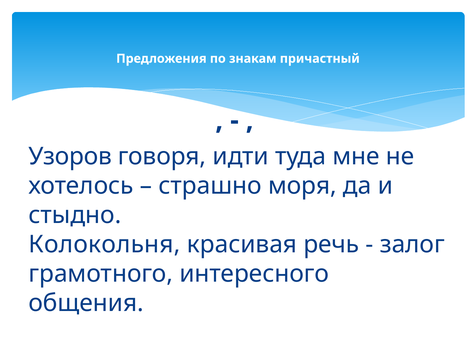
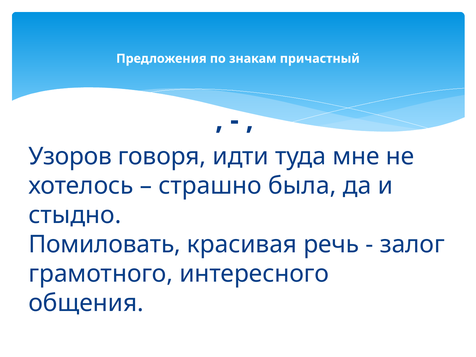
моря: моря -> была
Колокольня: Колокольня -> Помиловать
